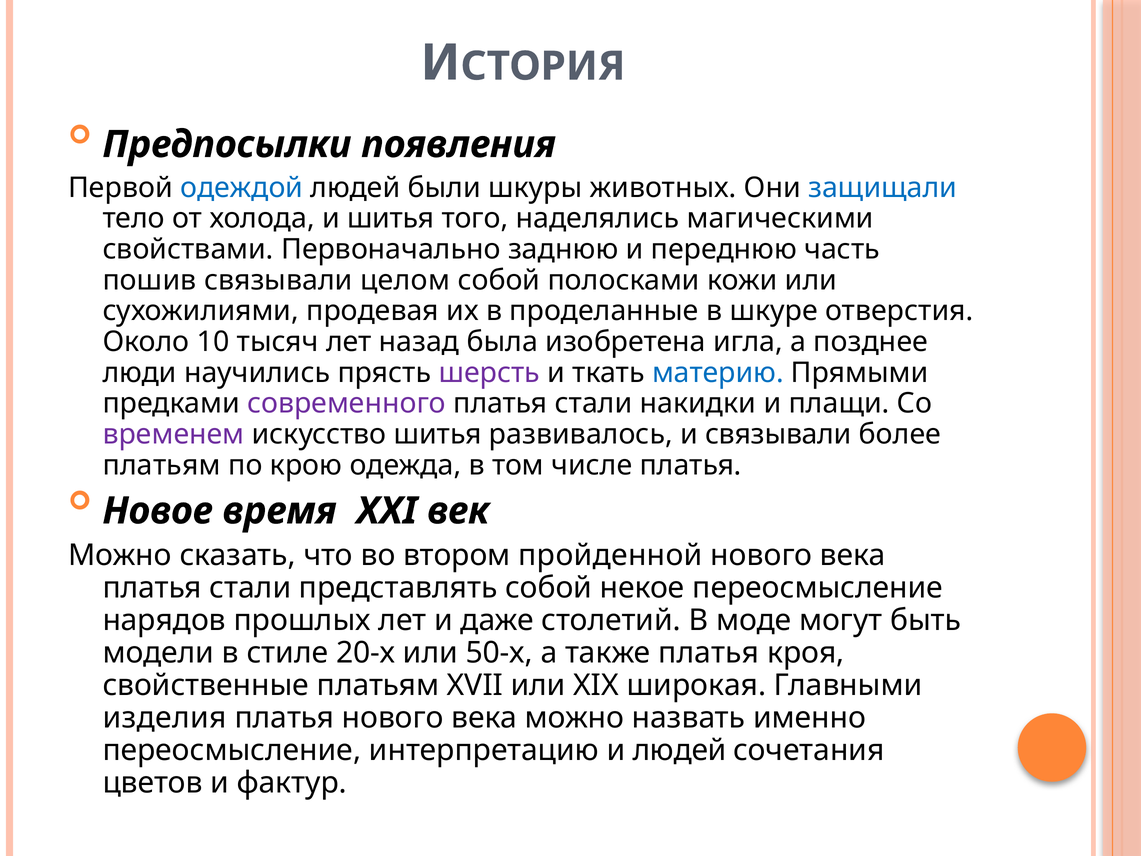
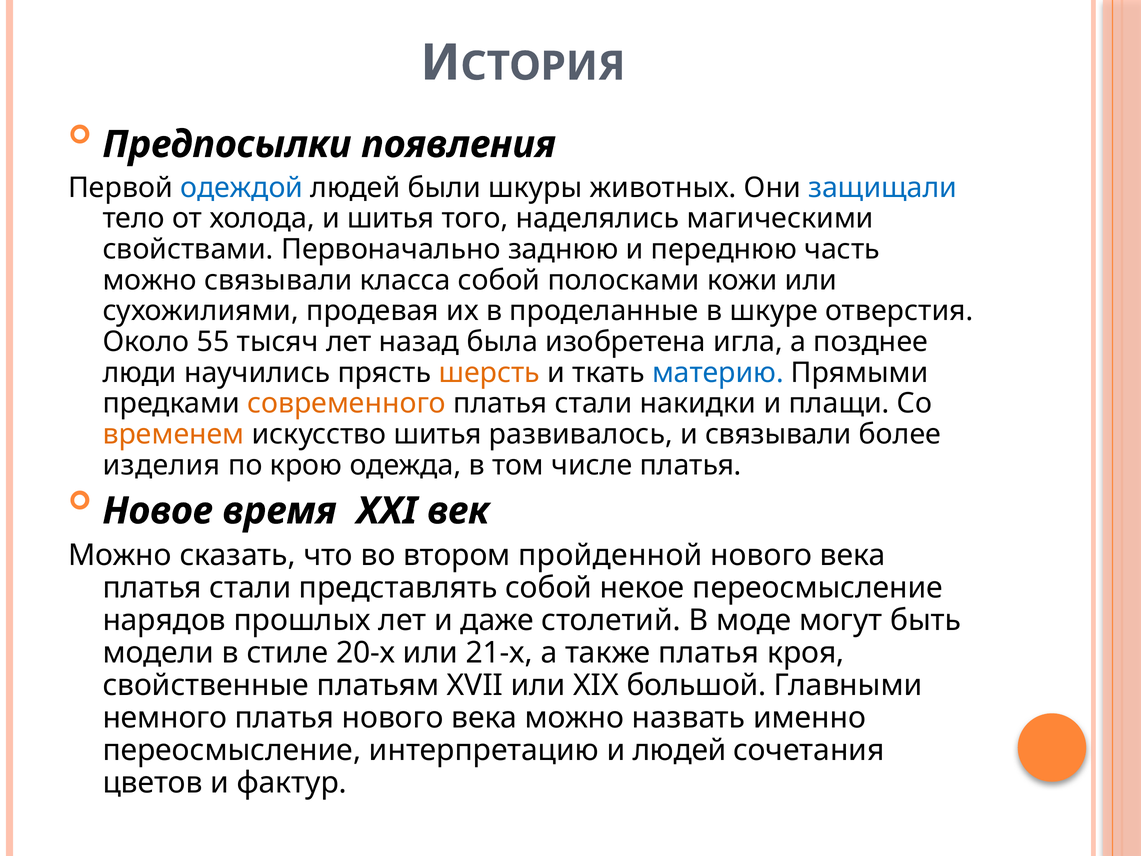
пошив at (149, 280): пошив -> можно
целом: целом -> класса
10: 10 -> 55
шерсть colour: purple -> orange
современного colour: purple -> orange
временем colour: purple -> orange
платьям at (162, 465): платьям -> изделия
50-х: 50-х -> 21-х
широкая: широкая -> большой
изделия: изделия -> немного
